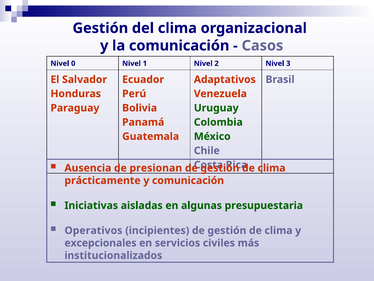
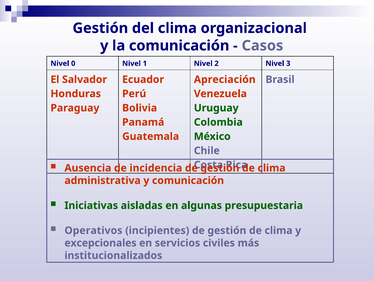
Adaptativos: Adaptativos -> Apreciación
presionan: presionan -> incidencia
prácticamente: prácticamente -> administrativa
